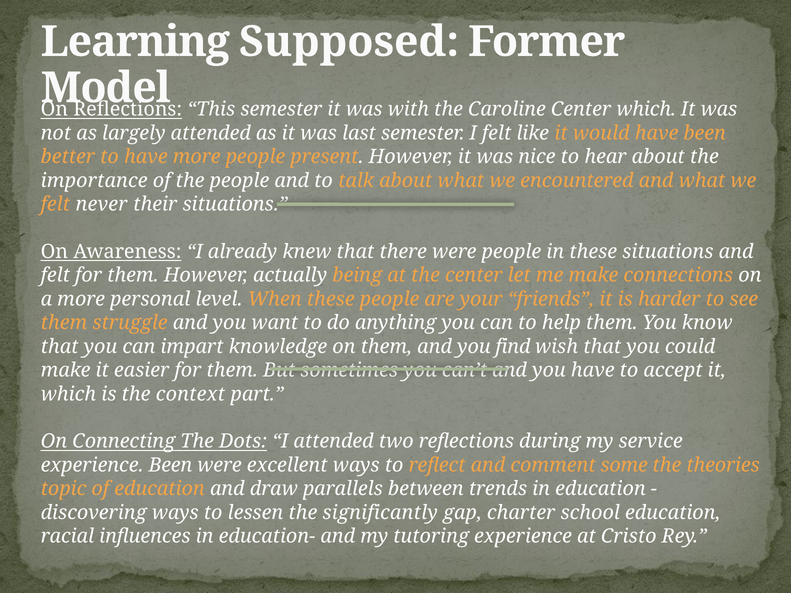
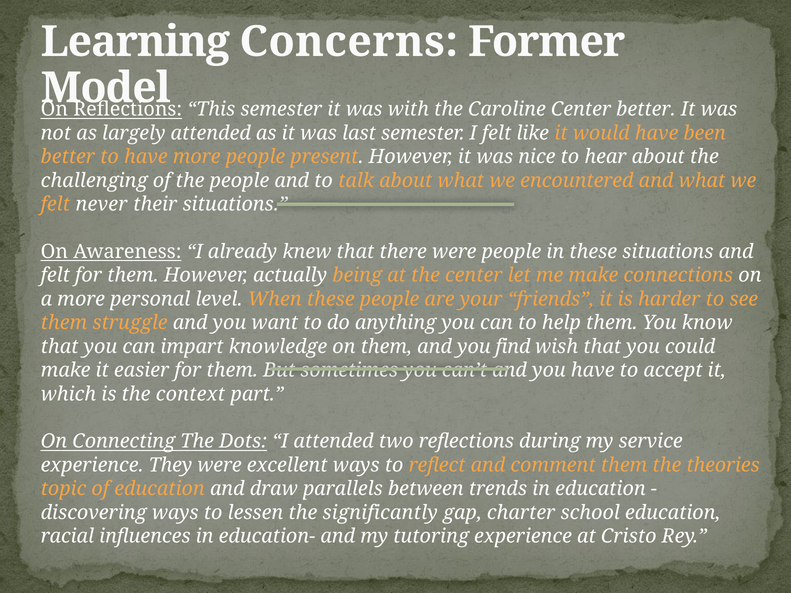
Supposed: Supposed -> Concerns
Center which: which -> better
importance: importance -> challenging
experience Been: Been -> They
comment some: some -> them
